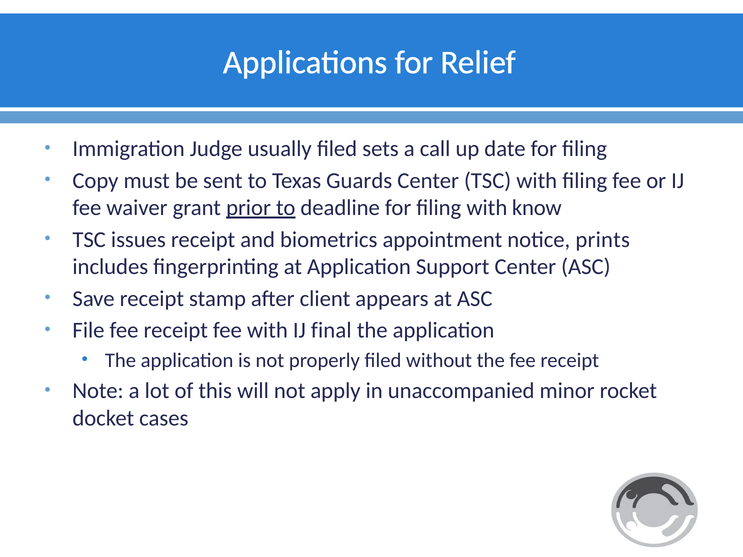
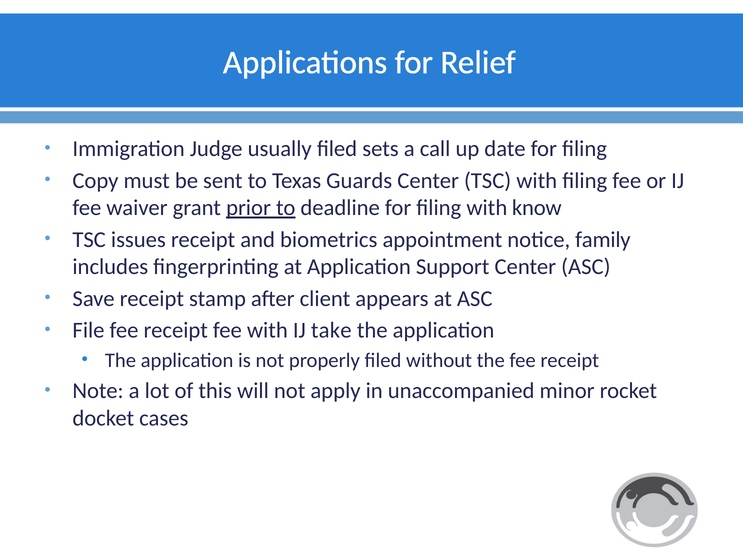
prints: prints -> family
final: final -> take
